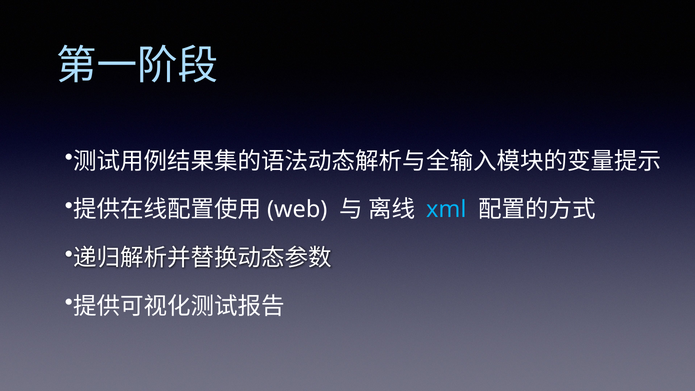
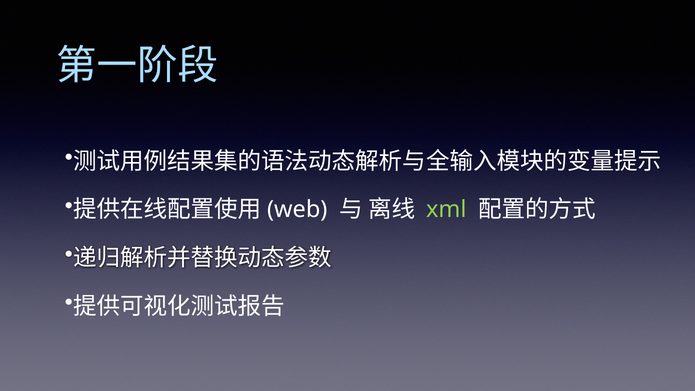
xml colour: light blue -> light green
